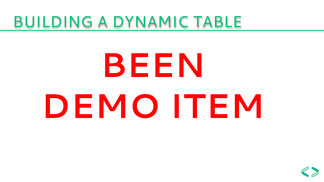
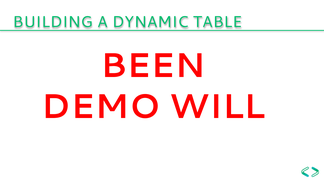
ITEM: ITEM -> WILL
